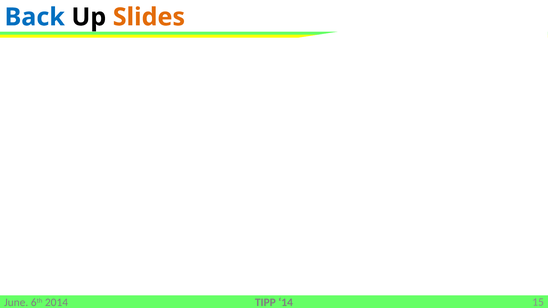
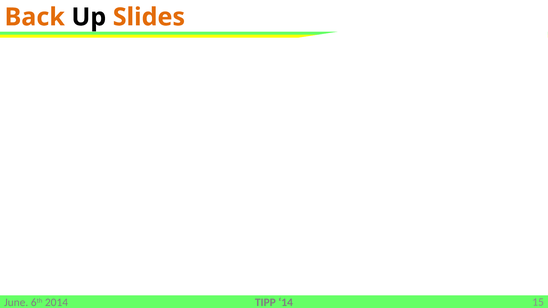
Back colour: blue -> orange
